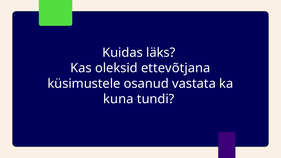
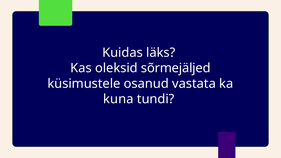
ettevõtjana: ettevõtjana -> sõrmejäljed
